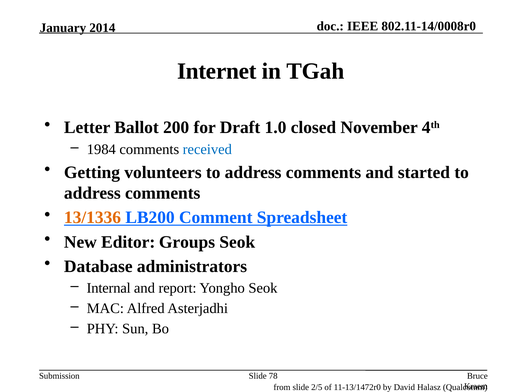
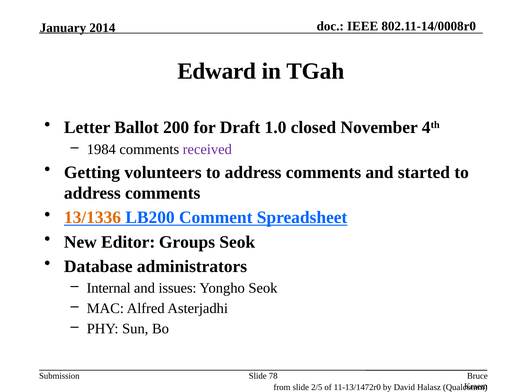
Internet: Internet -> Edward
received colour: blue -> purple
report: report -> issues
